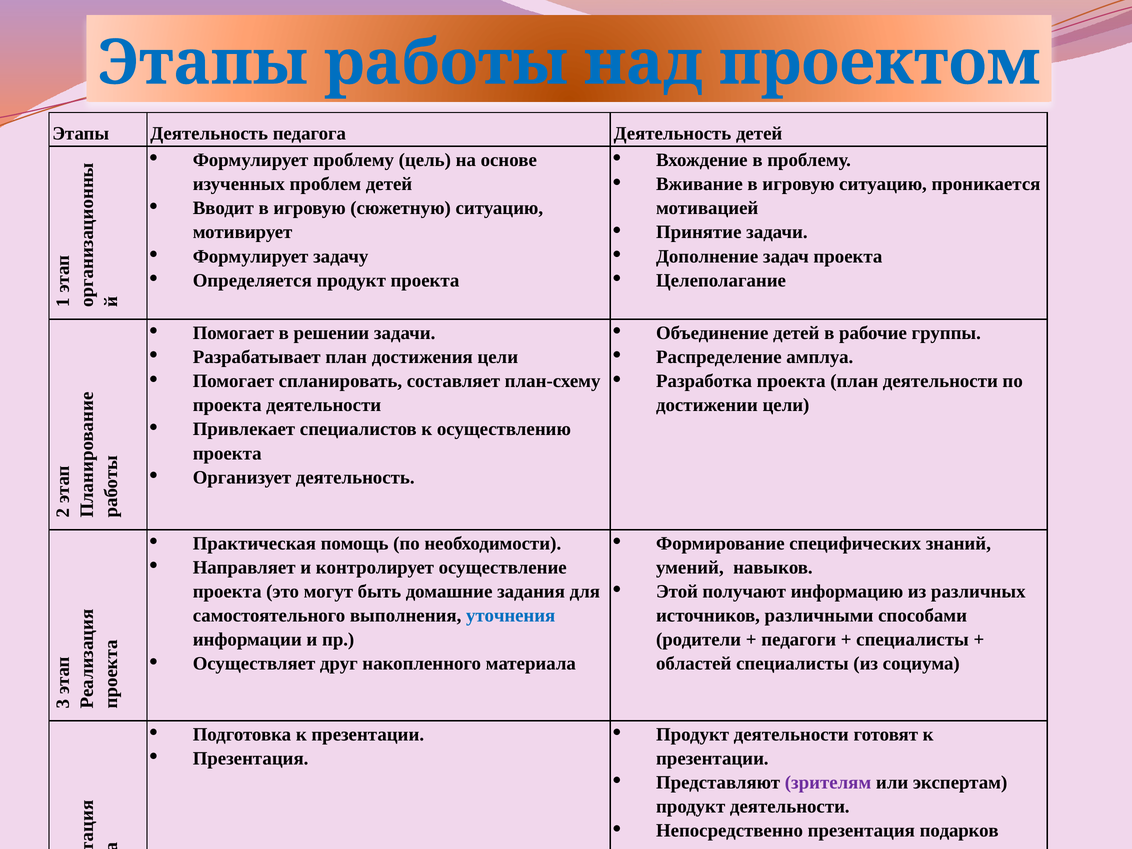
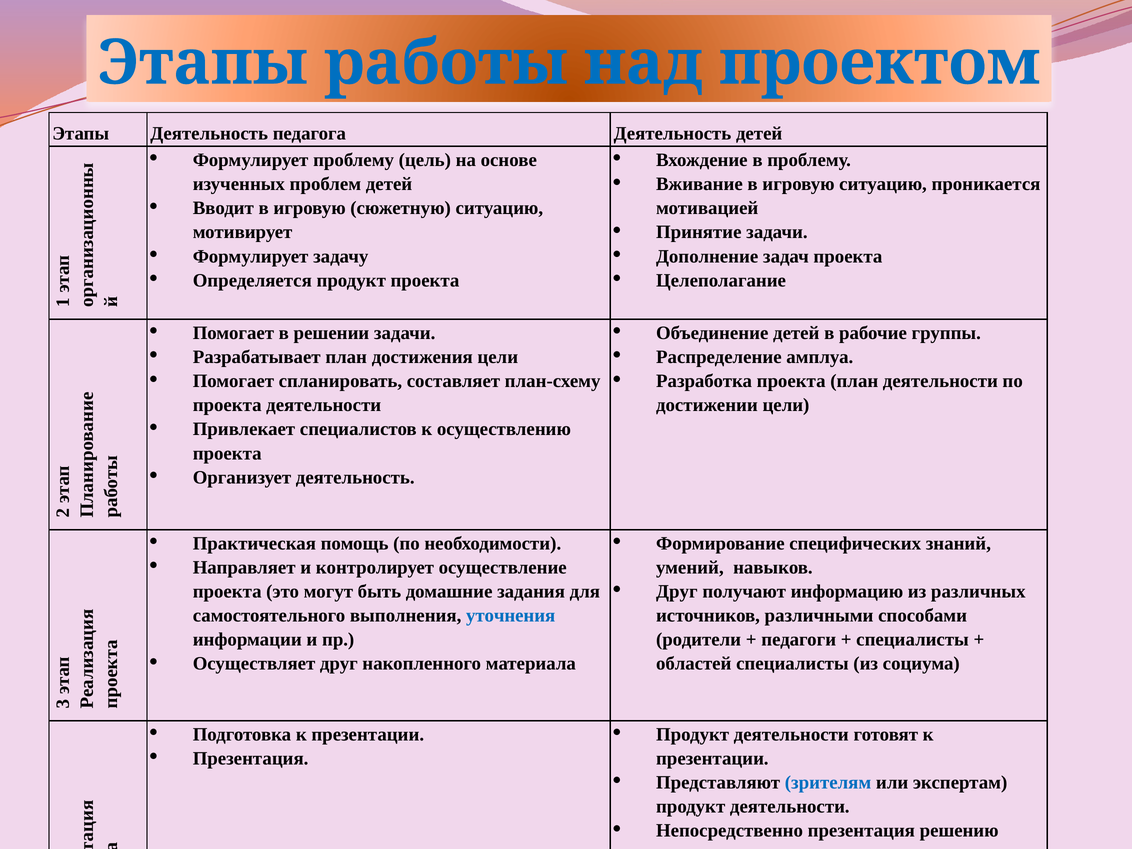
Этой at (677, 592): Этой -> Друг
зрителям colour: purple -> blue
подарков: подарков -> решению
